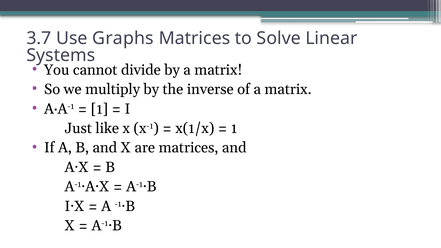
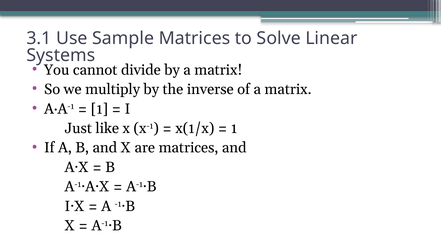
3.7: 3.7 -> 3.1
Graphs: Graphs -> Sample
